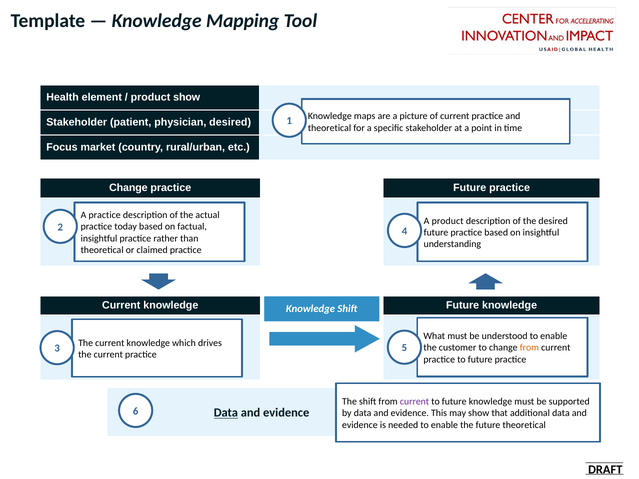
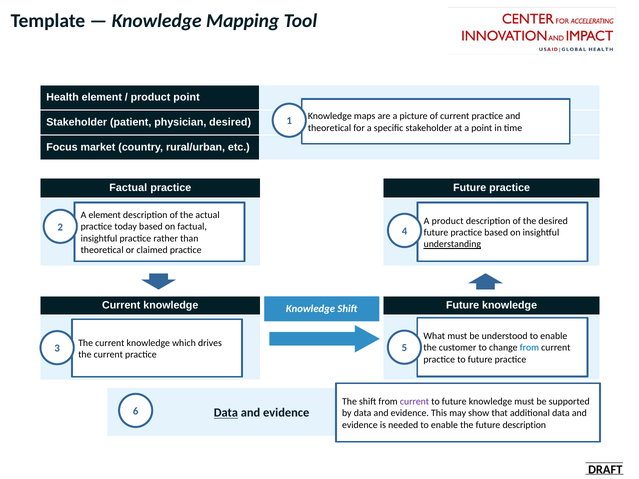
product show: show -> point
Change at (128, 188): Change -> Factual
A practice: practice -> element
understanding underline: none -> present
from at (529, 348) colour: orange -> blue
future theoretical: theoretical -> description
